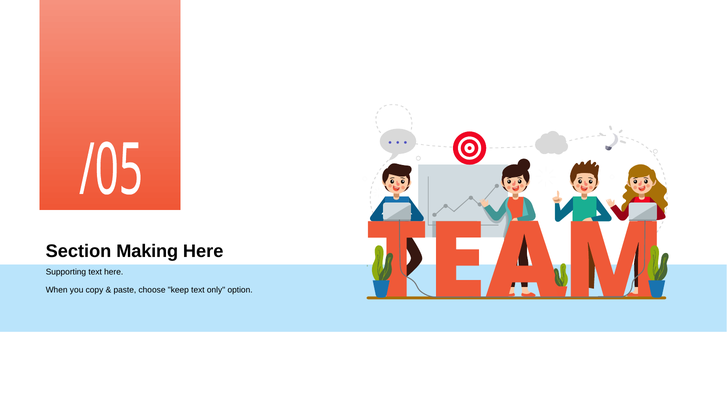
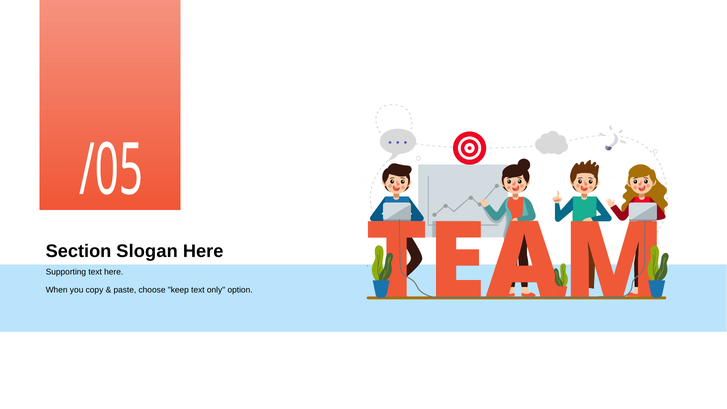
Making: Making -> Slogan
